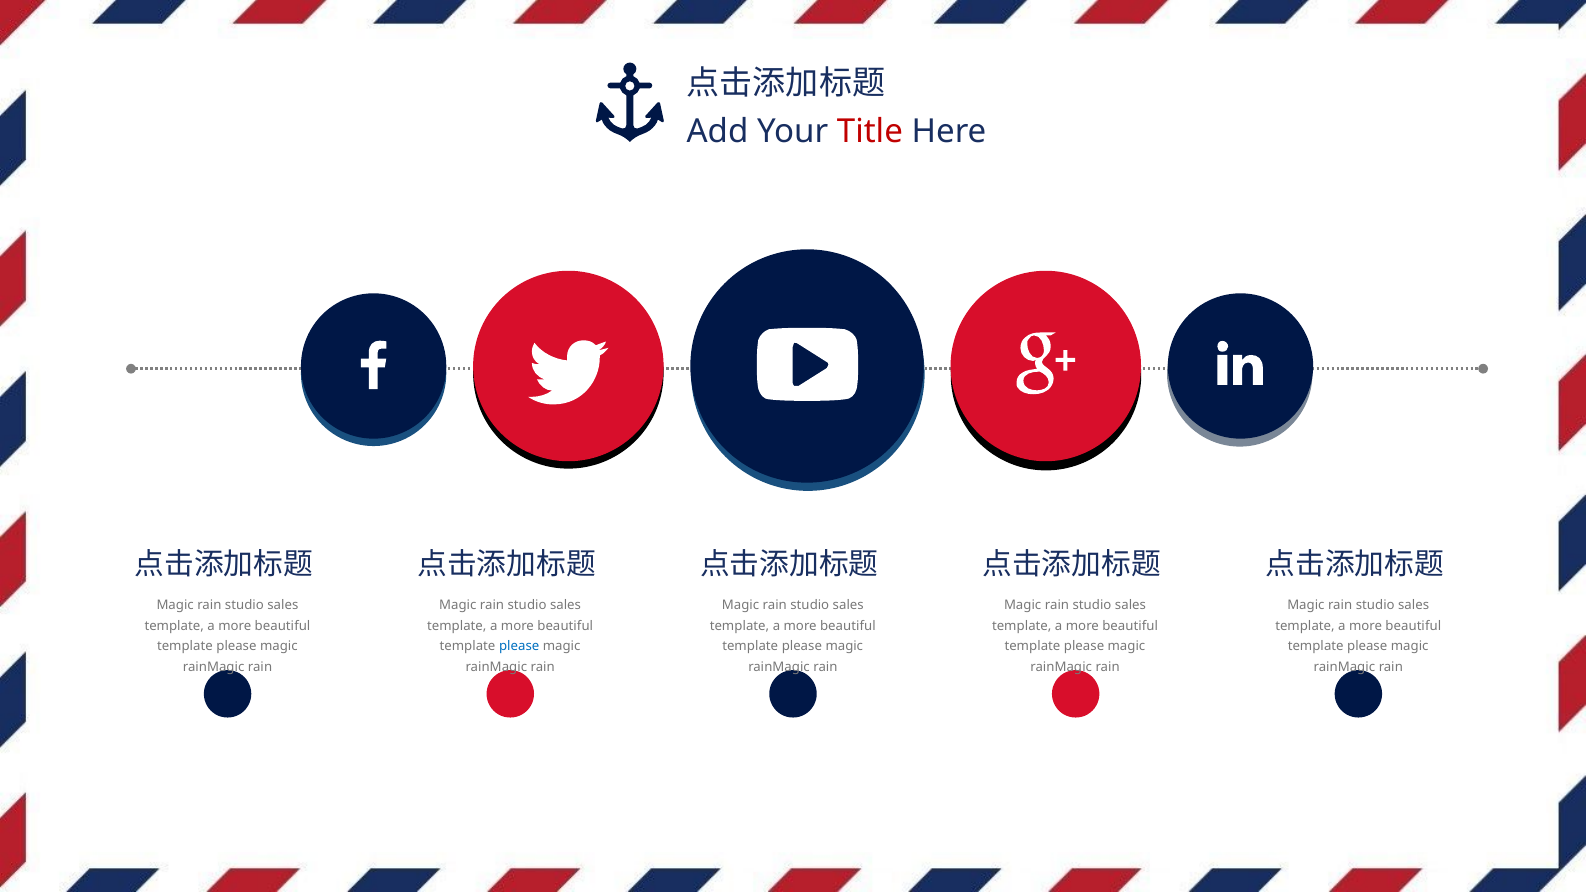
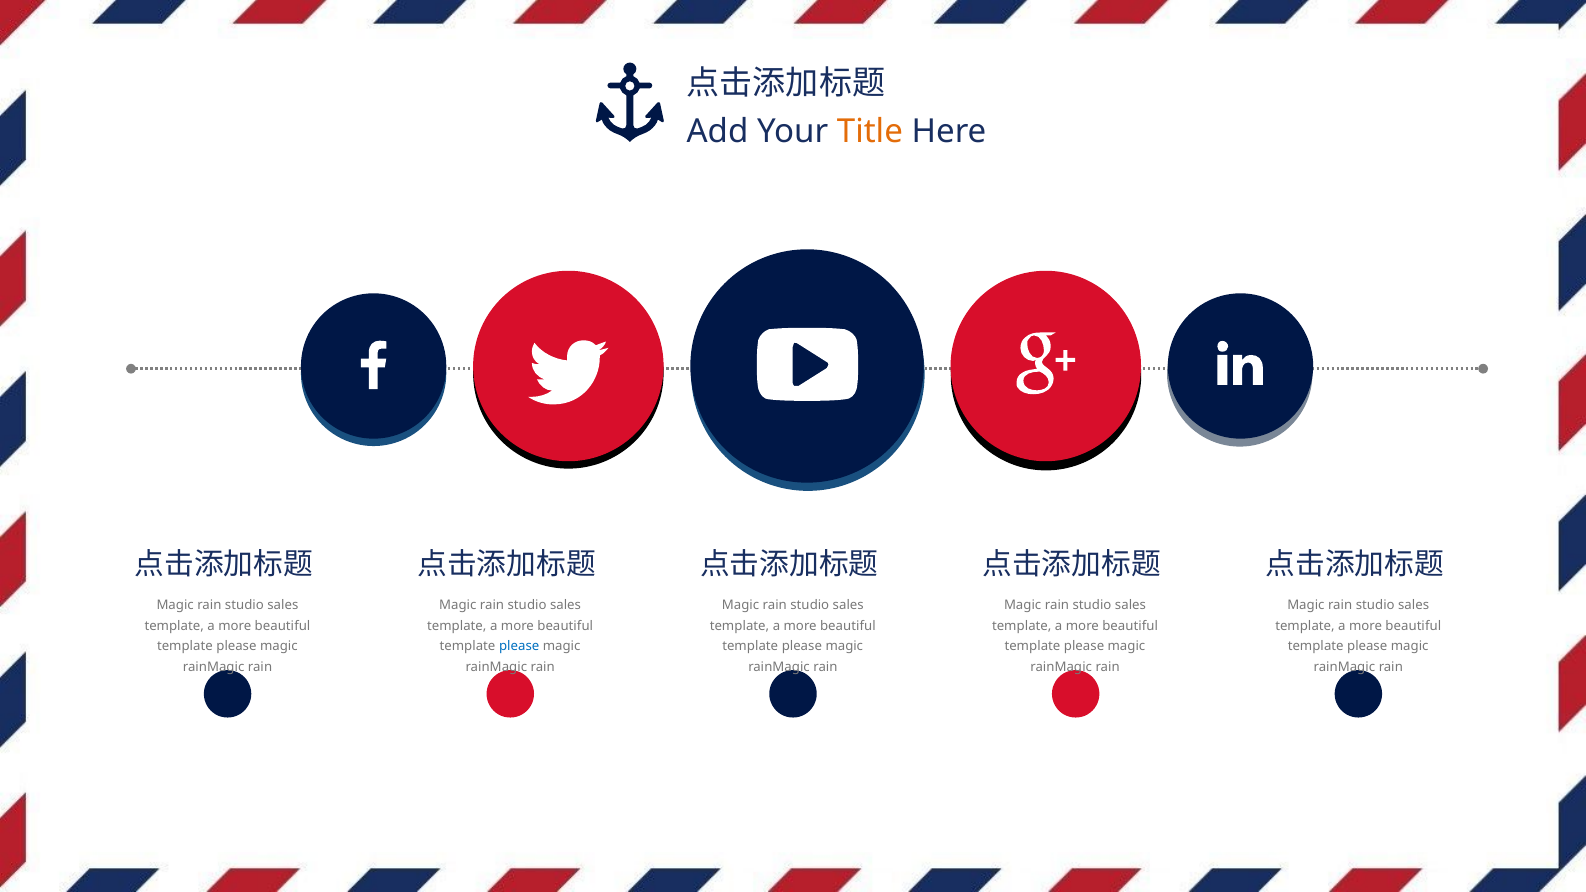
Title colour: red -> orange
